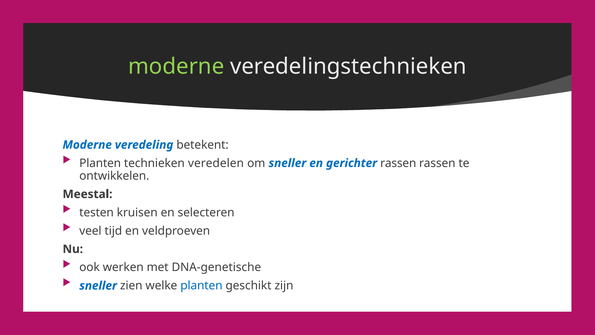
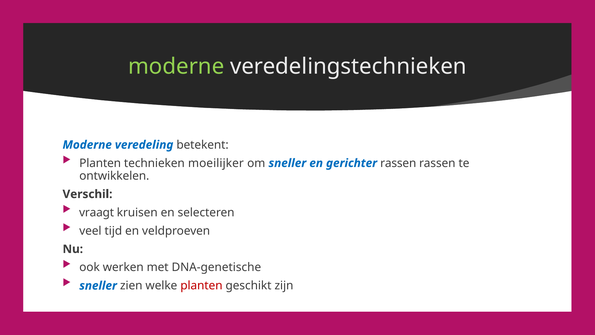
veredelen: veredelen -> moeilijker
Meestal: Meestal -> Verschil
testen: testen -> vraagt
planten at (201, 285) colour: blue -> red
